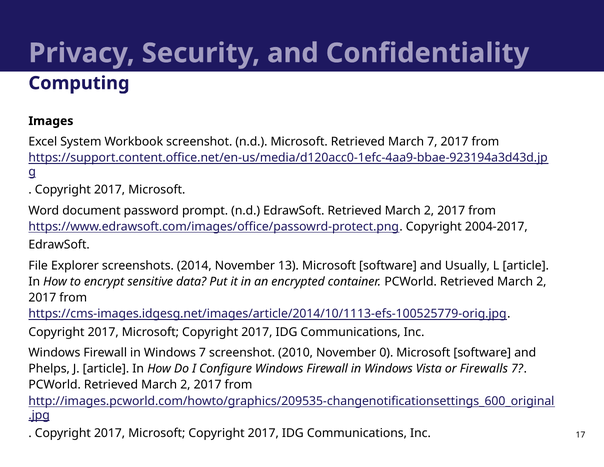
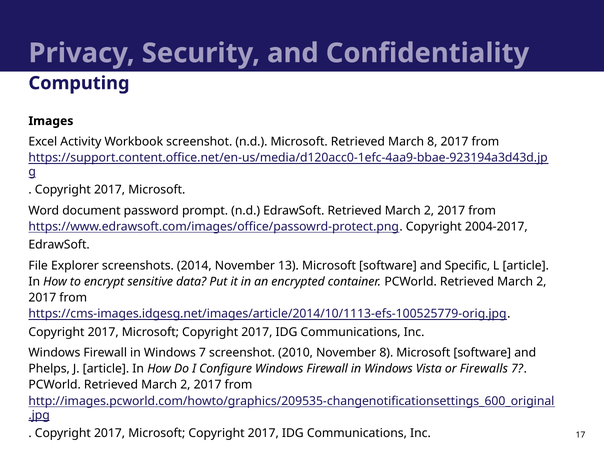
System: System -> Activity
March 7: 7 -> 8
Usually: Usually -> Specific
November 0: 0 -> 8
